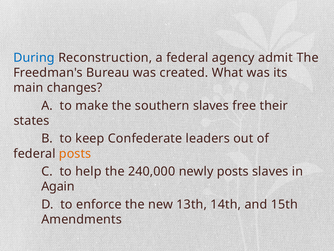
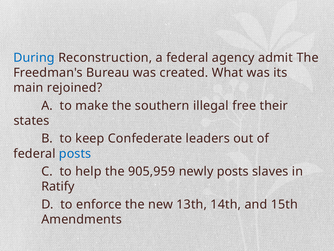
changes: changes -> rejoined
southern slaves: slaves -> illegal
posts at (75, 153) colour: orange -> blue
240,000: 240,000 -> 905,959
Again: Again -> Ratify
